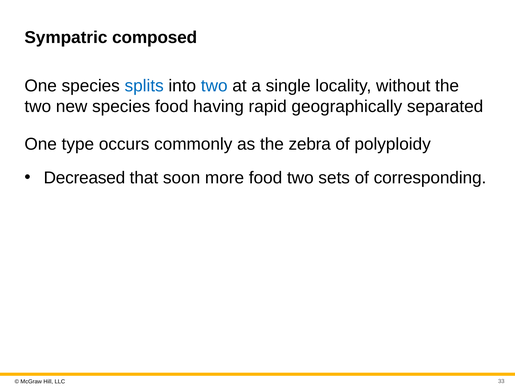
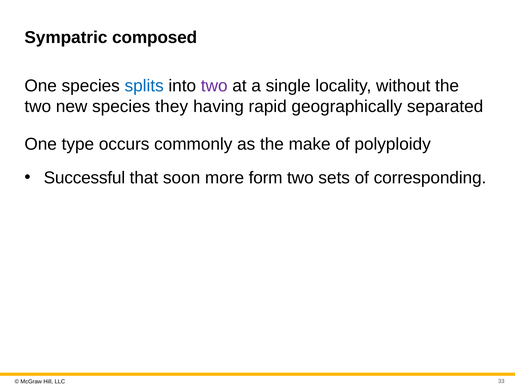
two at (214, 86) colour: blue -> purple
species food: food -> they
zebra: zebra -> make
Decreased: Decreased -> Successful
more food: food -> form
